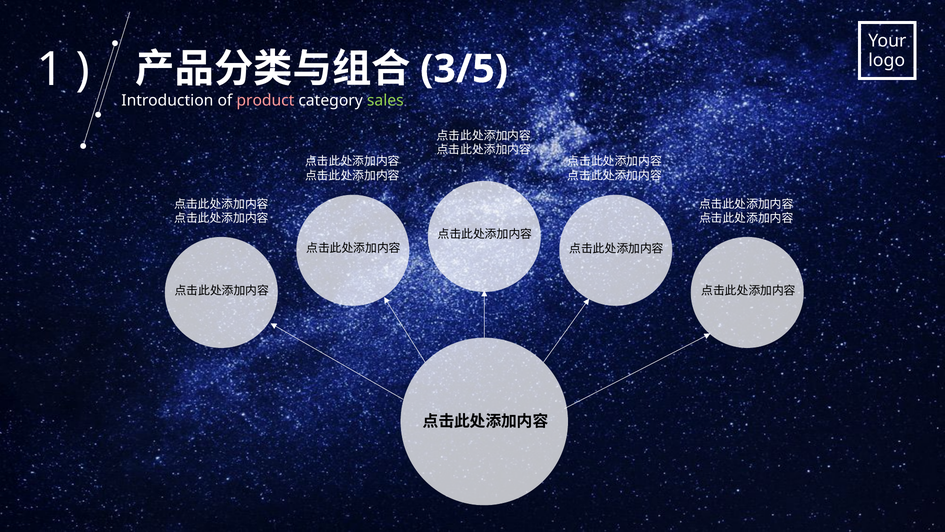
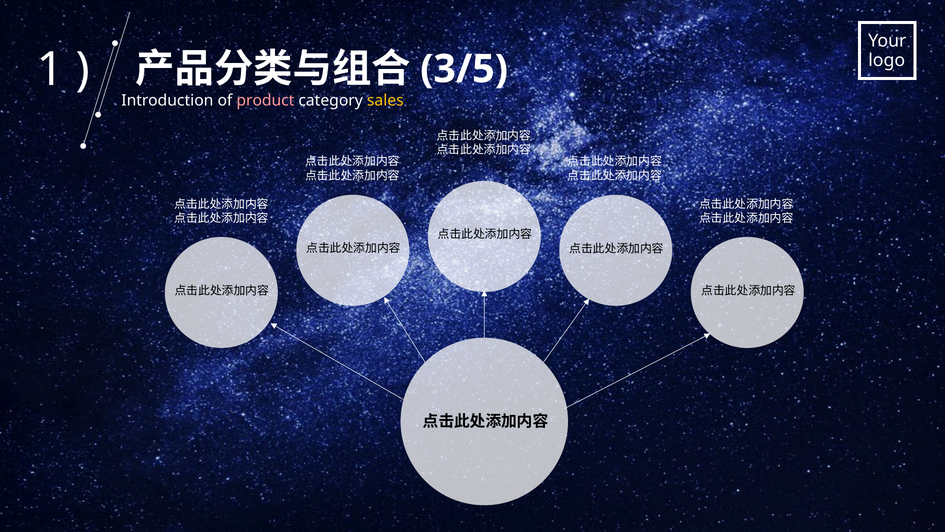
sales colour: light green -> yellow
